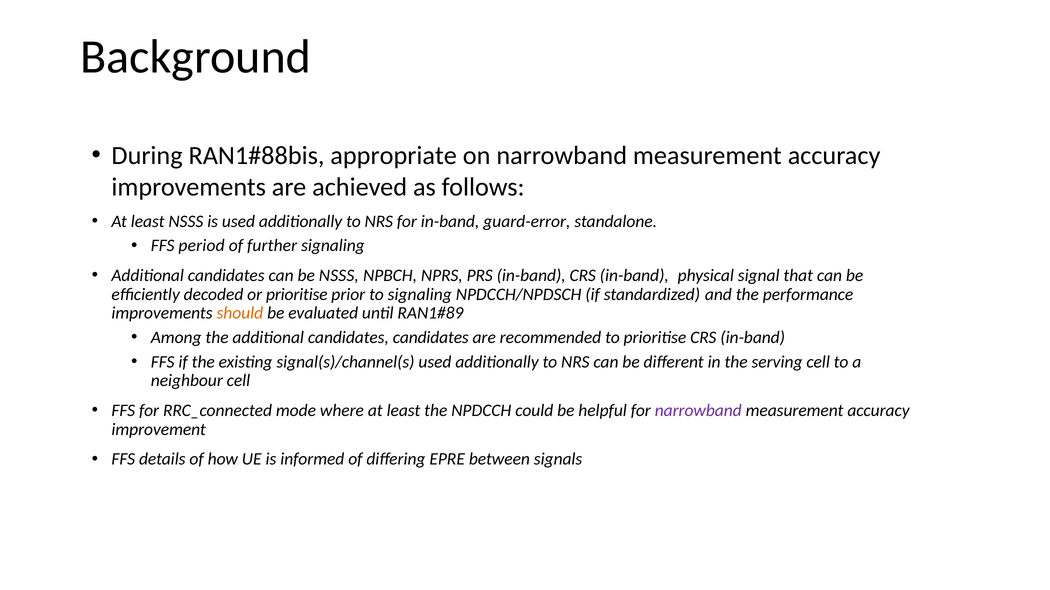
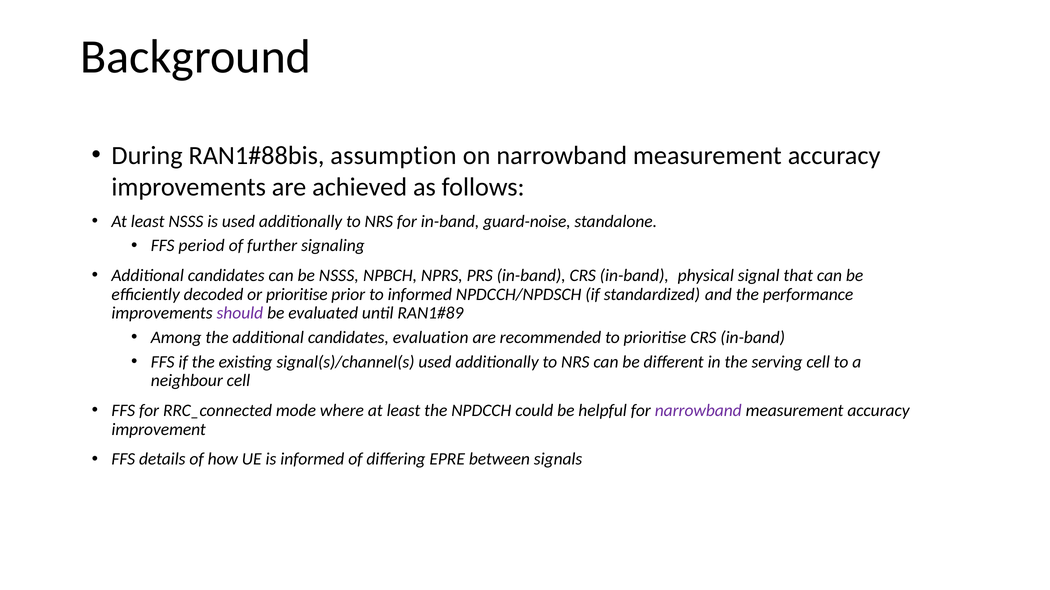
appropriate: appropriate -> assumption
guard-error: guard-error -> guard-noise
to signaling: signaling -> informed
should colour: orange -> purple
candidates candidates: candidates -> evaluation
